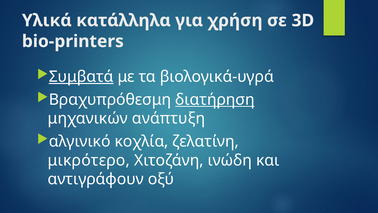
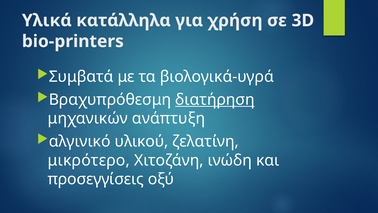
Συμβατά underline: present -> none
κοχλία: κοχλία -> υλικού
αντιγράφουν: αντιγράφουν -> προσεγγίσεις
